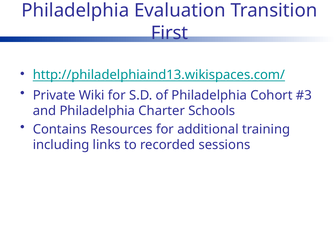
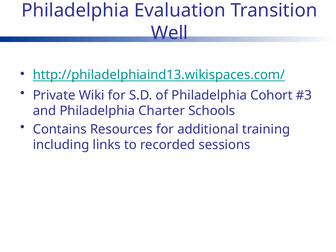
First: First -> Well
